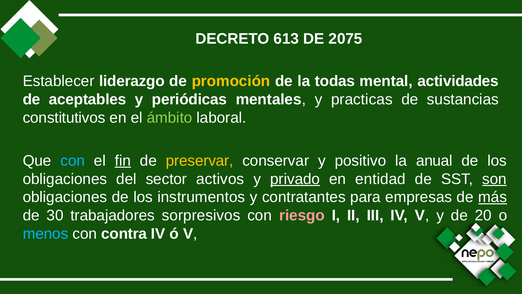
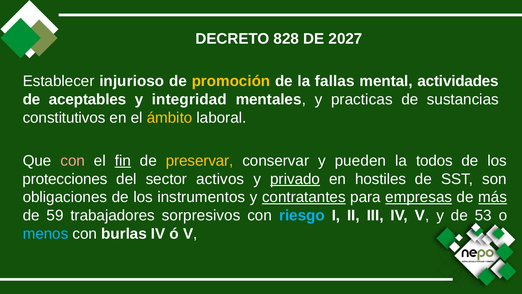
613: 613 -> 828
2075: 2075 -> 2027
liderazgo: liderazgo -> injurioso
todas: todas -> fallas
periódicas: periódicas -> integridad
ámbito colour: light green -> yellow
con at (73, 160) colour: light blue -> pink
positivo: positivo -> pueden
anual: anual -> todos
obligaciones at (65, 179): obligaciones -> protecciones
entidad: entidad -> hostiles
son underline: present -> none
contratantes underline: none -> present
empresas underline: none -> present
30: 30 -> 59
riesgo colour: pink -> light blue
20: 20 -> 53
contra: contra -> burlas
